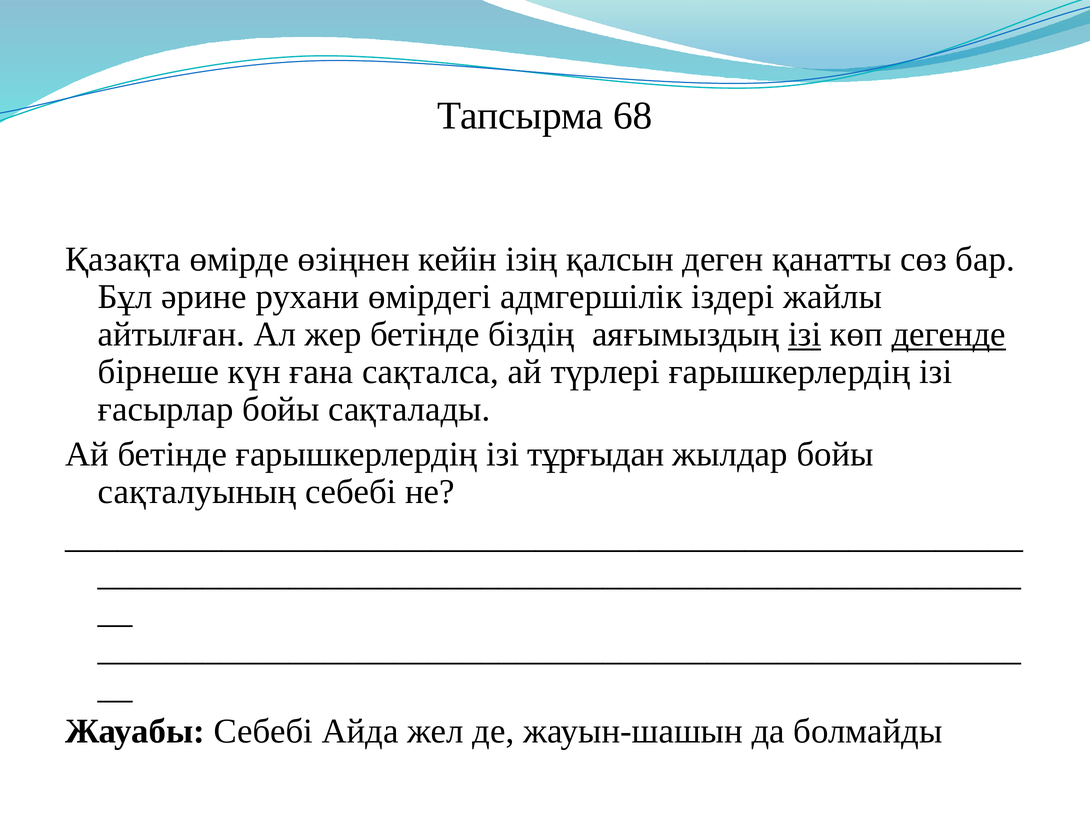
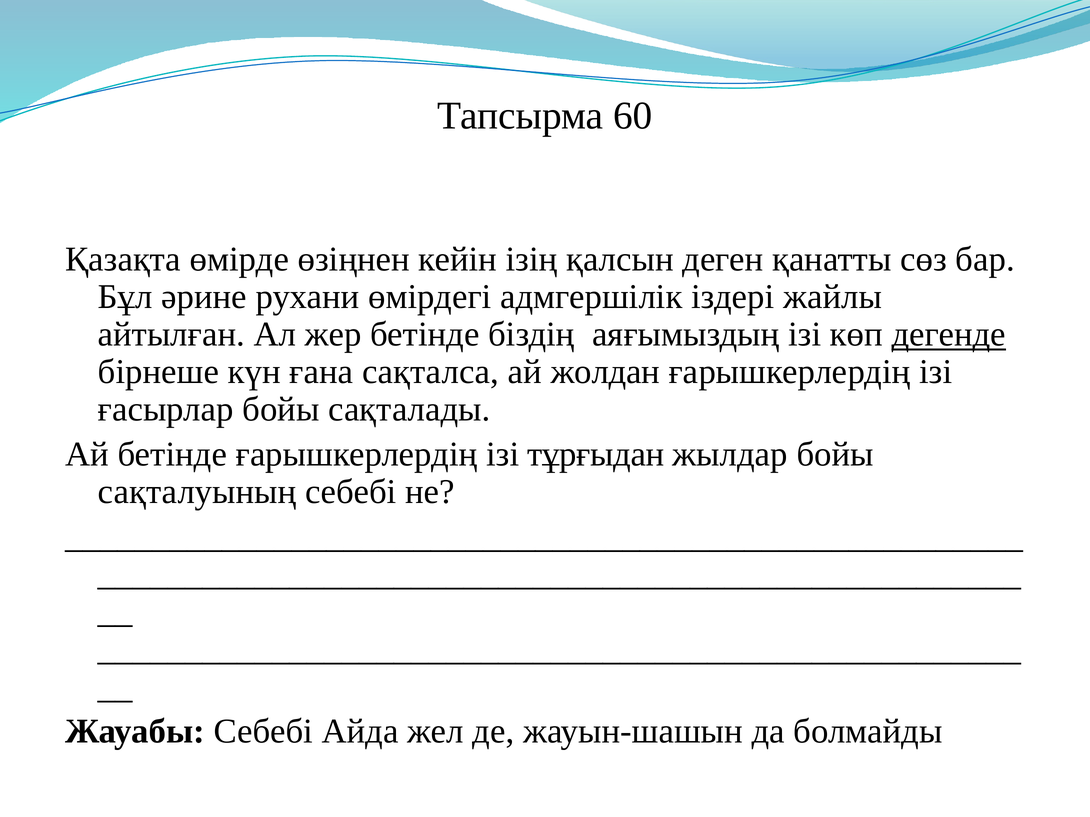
68: 68 -> 60
ізі at (805, 335) underline: present -> none
түрлері: түрлері -> жолдан
